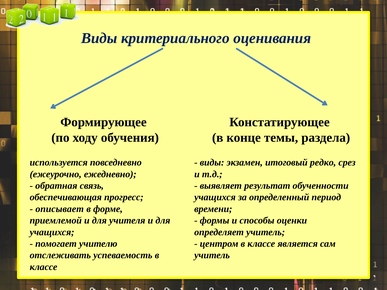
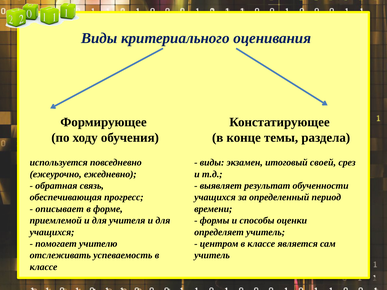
редко: редко -> своей
